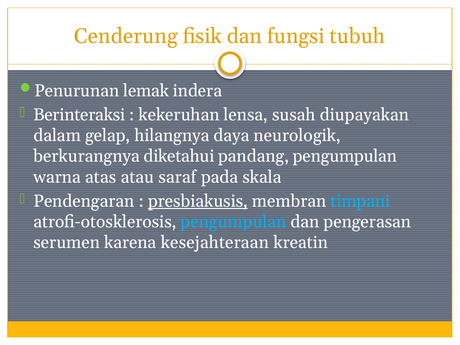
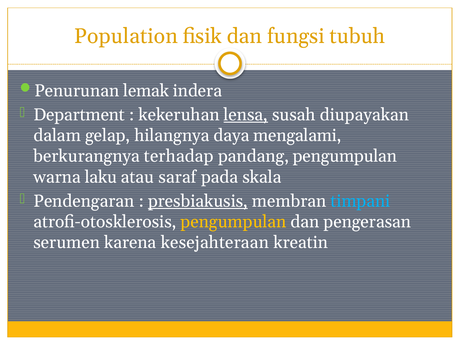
Cenderung: Cenderung -> Population
Berinteraksi: Berinteraksi -> Department
lensa underline: none -> present
neurologik: neurologik -> mengalami
diketahui: diketahui -> terhadap
atas: atas -> laku
pengumpulan at (233, 222) colour: light blue -> yellow
